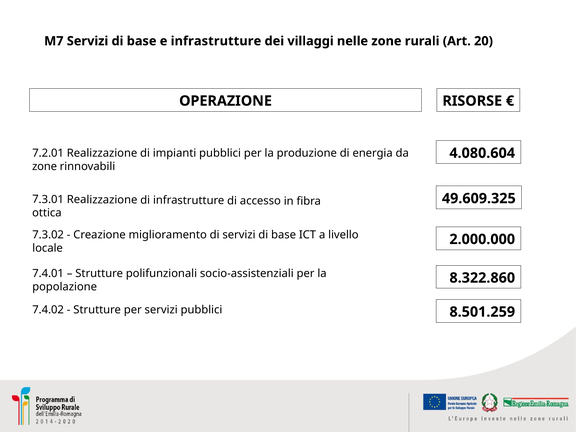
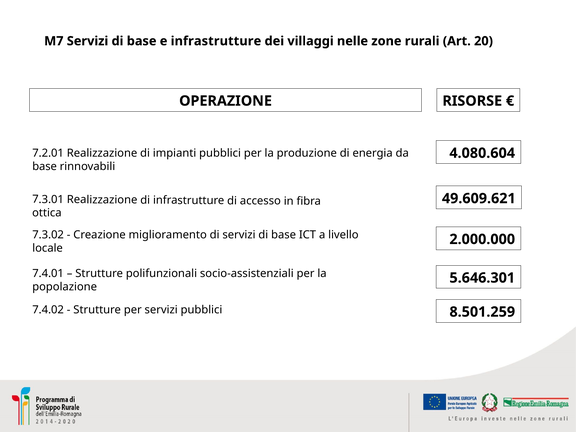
zone at (45, 167): zone -> base
49.609.325: 49.609.325 -> 49.609.621
8.322.860: 8.322.860 -> 5.646.301
